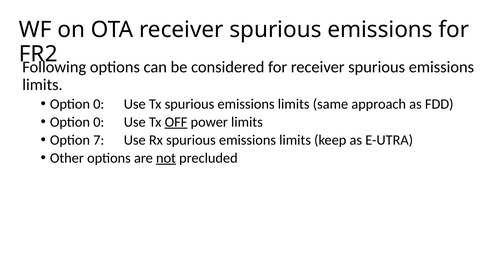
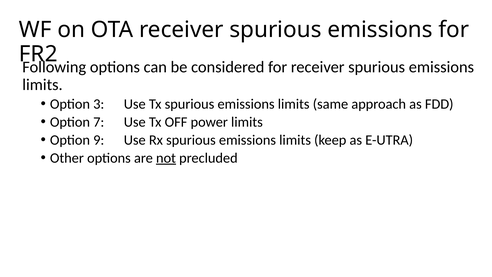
0 at (99, 104): 0 -> 3
0 at (99, 122): 0 -> 7
OFF underline: present -> none
7: 7 -> 9
